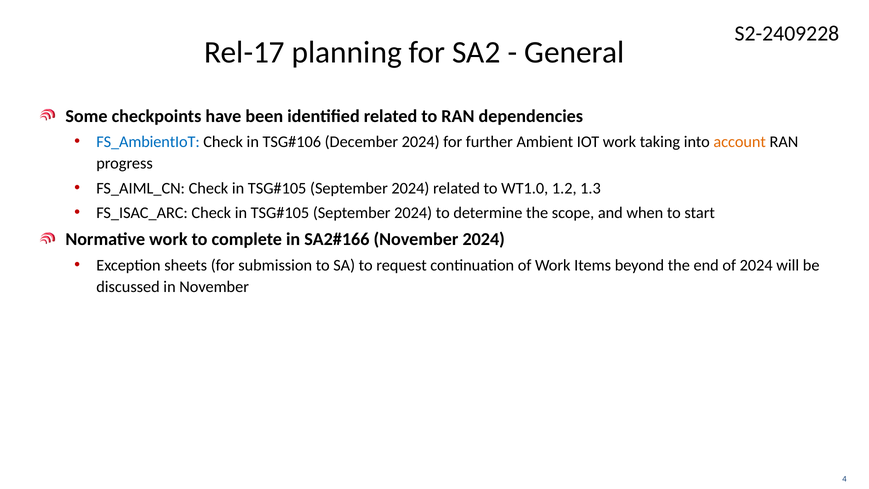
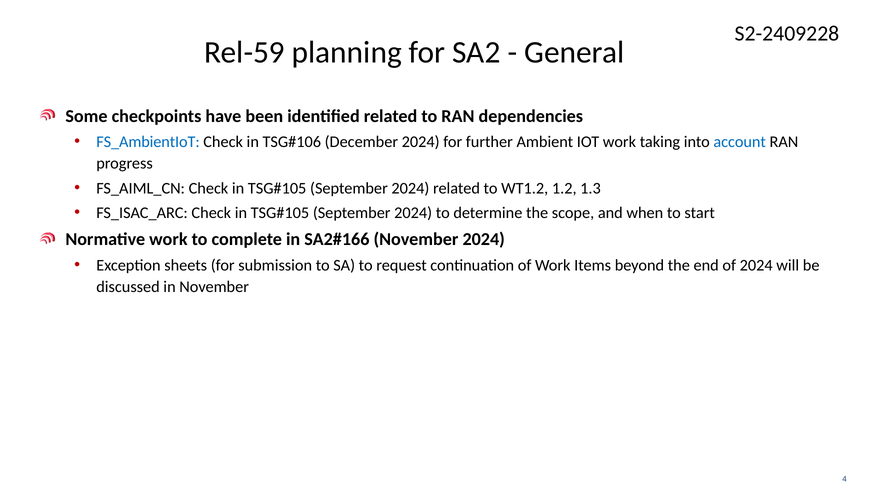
Rel-17: Rel-17 -> Rel-59
account colour: orange -> blue
WT1.0: WT1.0 -> WT1.2
